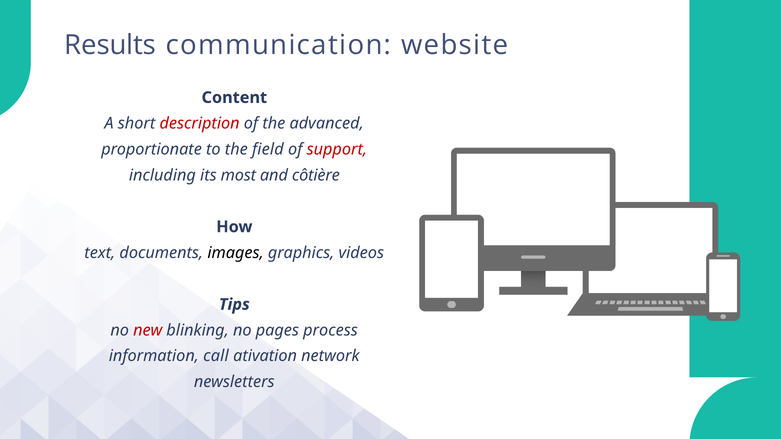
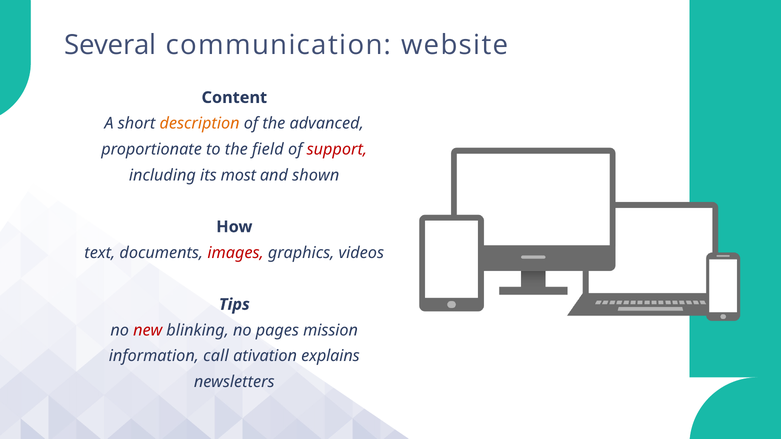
Results: Results -> Several
description colour: red -> orange
côtière: côtière -> shown
images colour: black -> red
process: process -> mission
network: network -> explains
